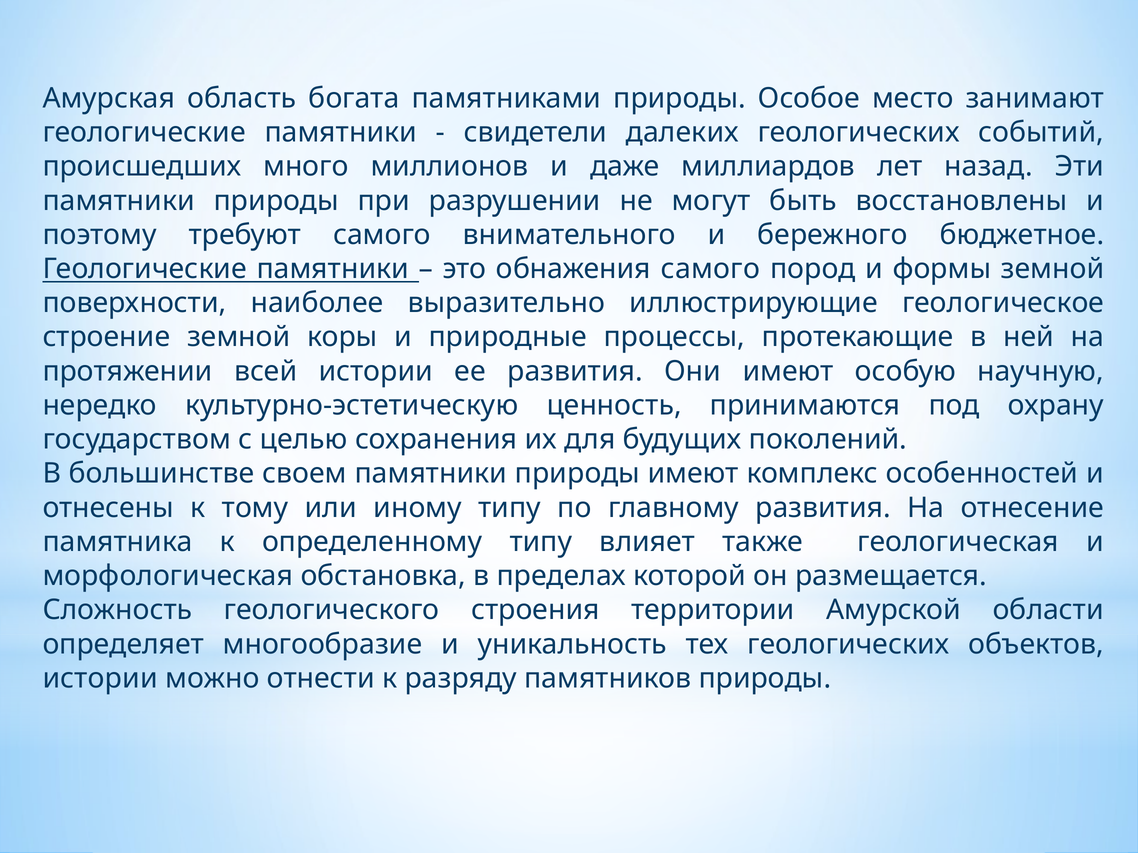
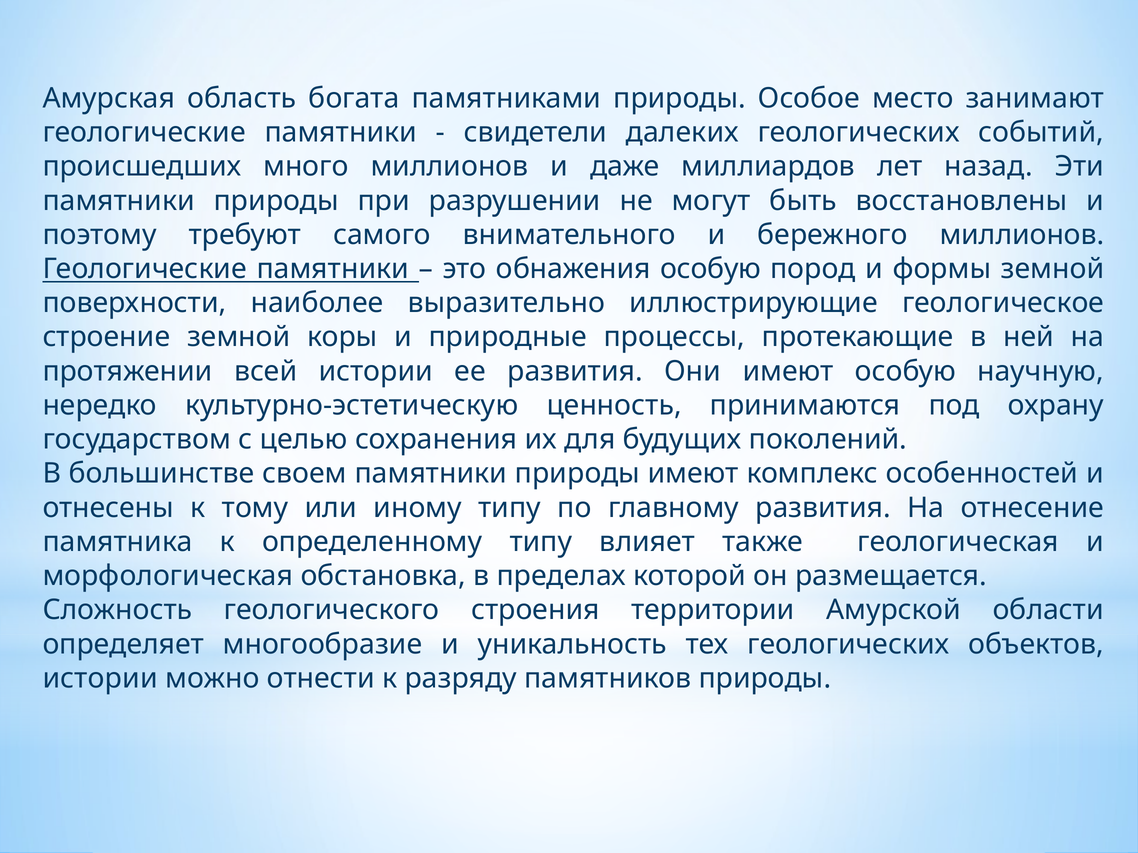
бережного бюджетное: бюджетное -> миллионов
обнажения самого: самого -> особую
